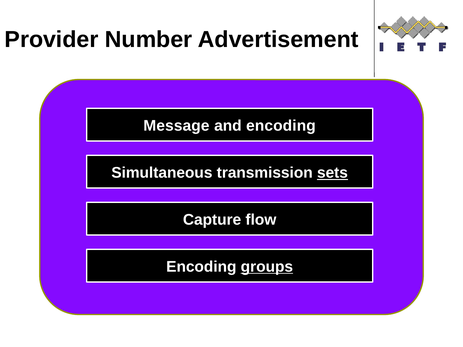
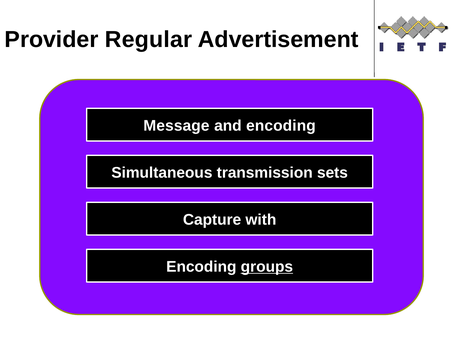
Number: Number -> Regular
sets underline: present -> none
flow: flow -> with
